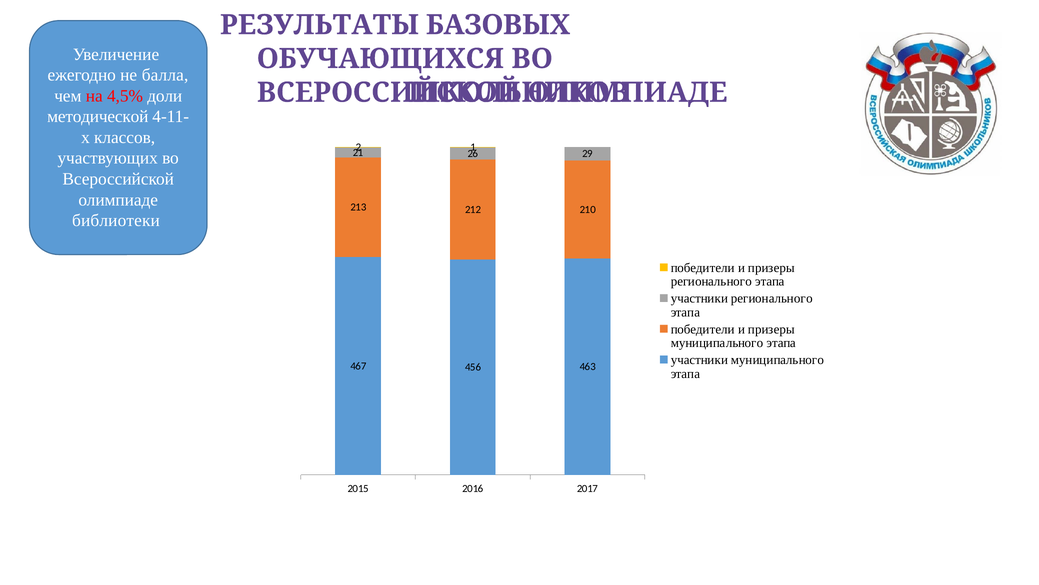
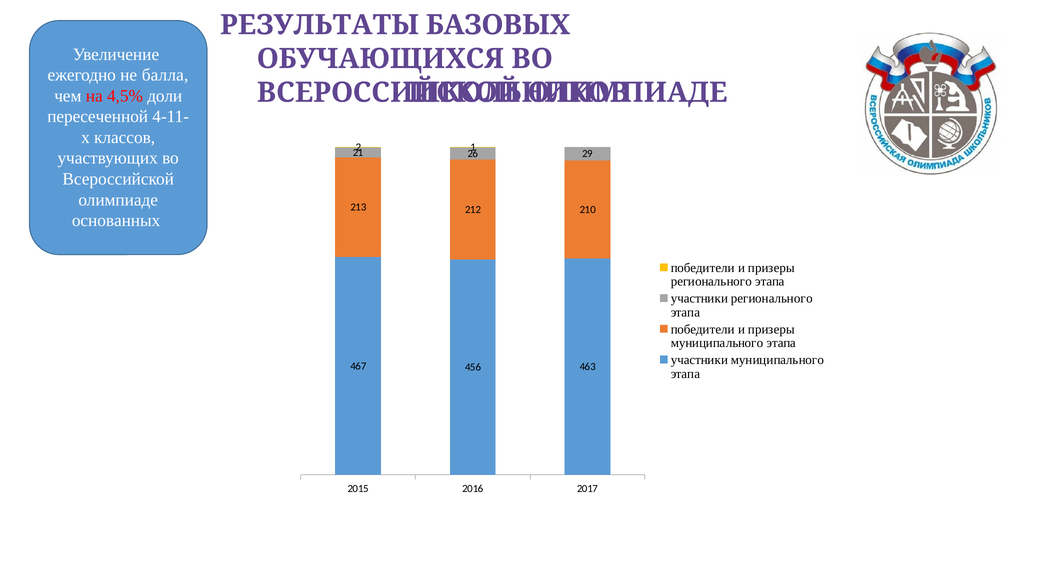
методической: методической -> пересеченной
библиотеки: библиотеки -> основанных
